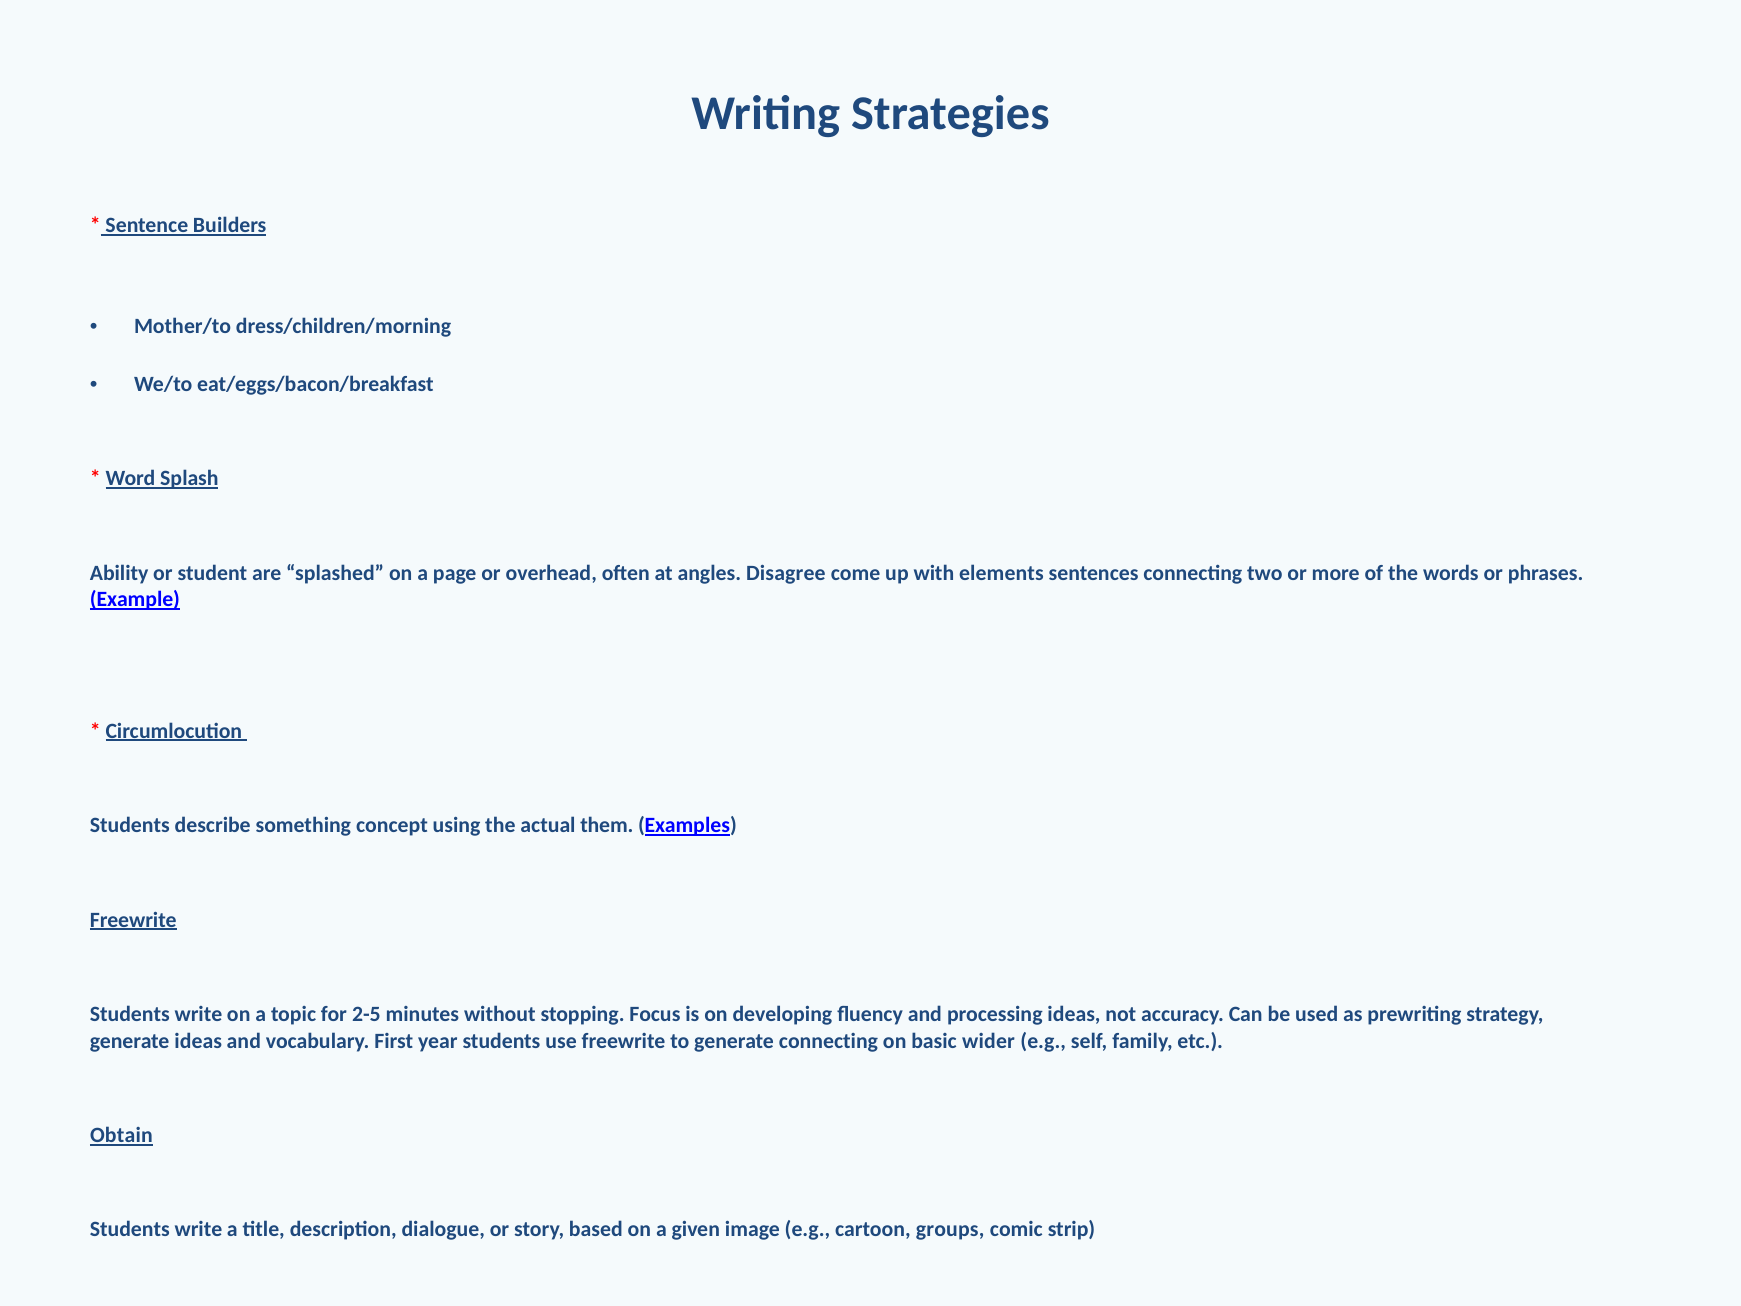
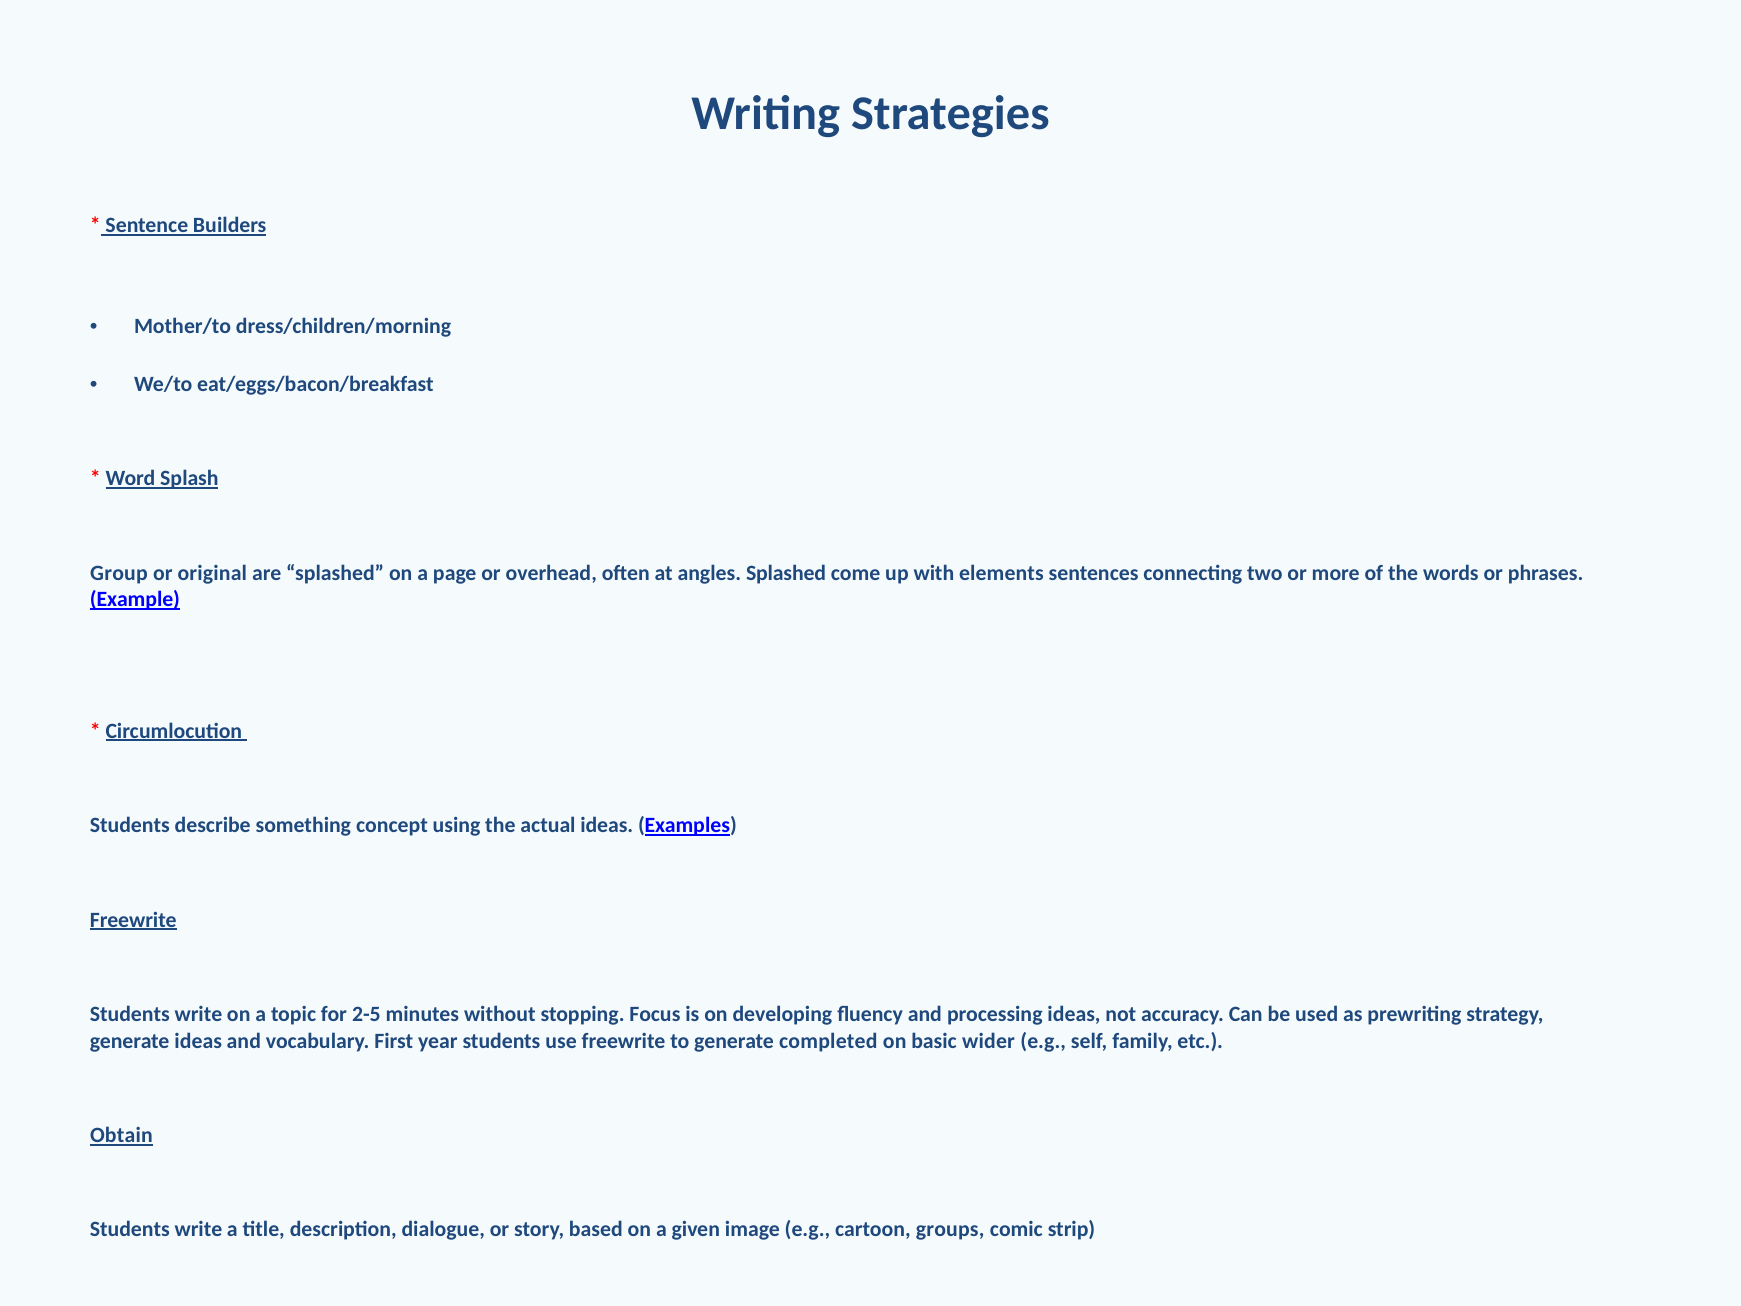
Ability: Ability -> Group
student: student -> original
angles Disagree: Disagree -> Splashed
actual them: them -> ideas
generate connecting: connecting -> completed
